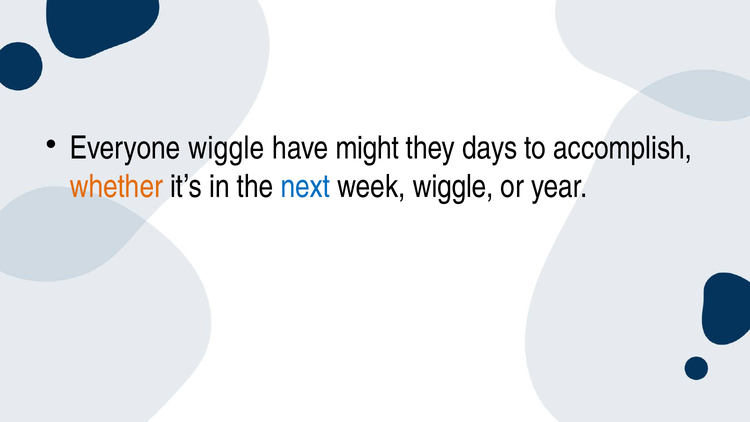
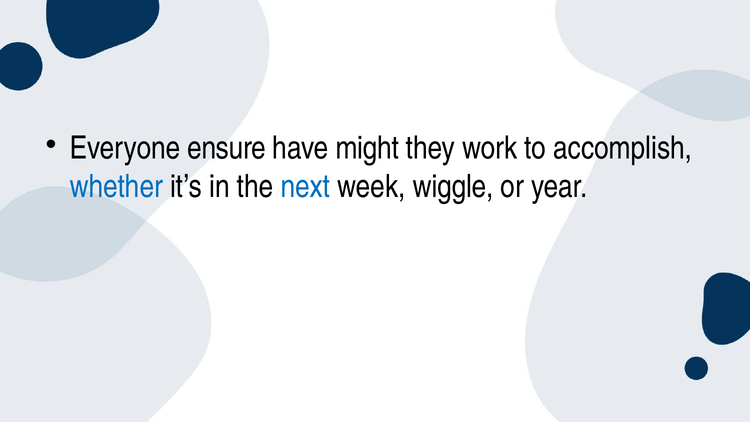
Everyone wiggle: wiggle -> ensure
days: days -> work
whether colour: orange -> blue
